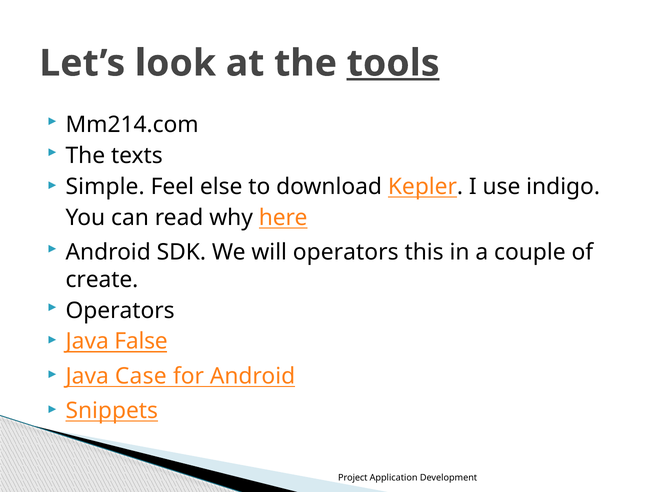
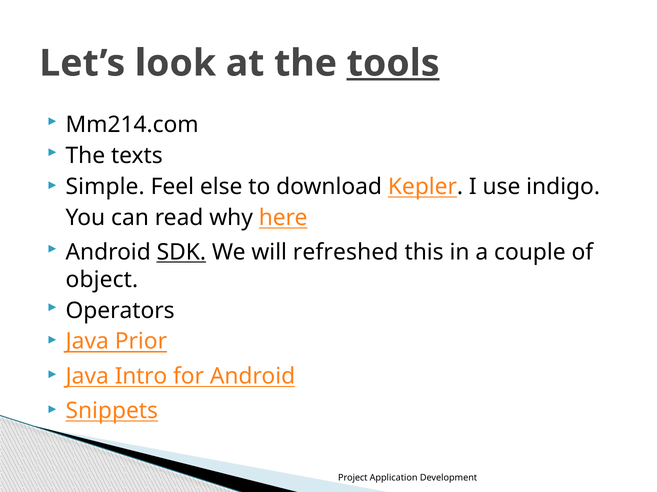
SDK underline: none -> present
will operators: operators -> refreshed
create: create -> object
False: False -> Prior
Case: Case -> Intro
